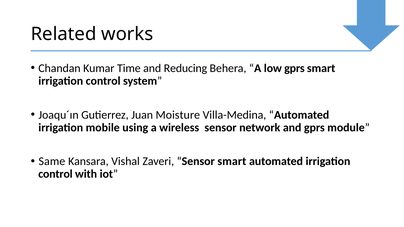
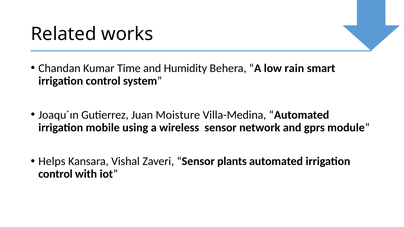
Reducing: Reducing -> Humidity
low gprs: gprs -> rain
Same: Same -> Helps
Sensor smart: smart -> plants
